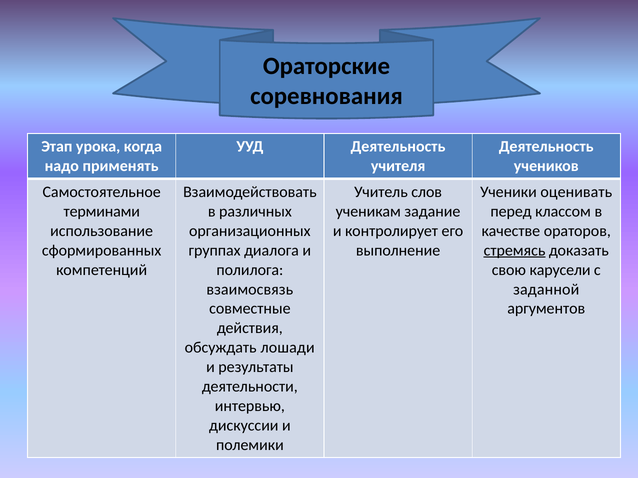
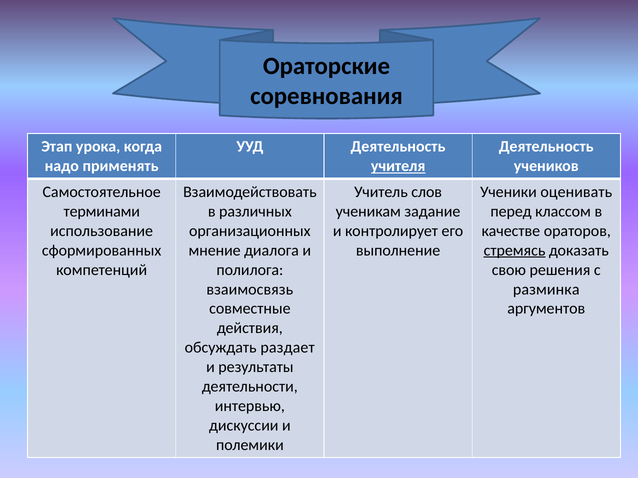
учителя underline: none -> present
группах: группах -> мнение
карусели: карусели -> решения
заданной: заданной -> разминка
лошади: лошади -> раздает
